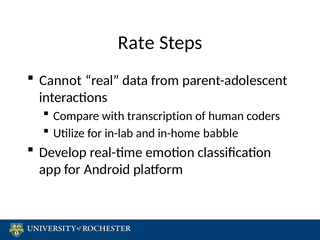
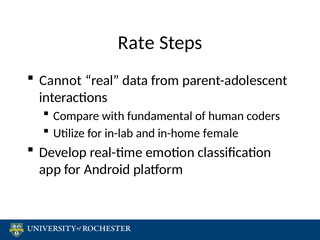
transcription: transcription -> fundamental
babble: babble -> female
